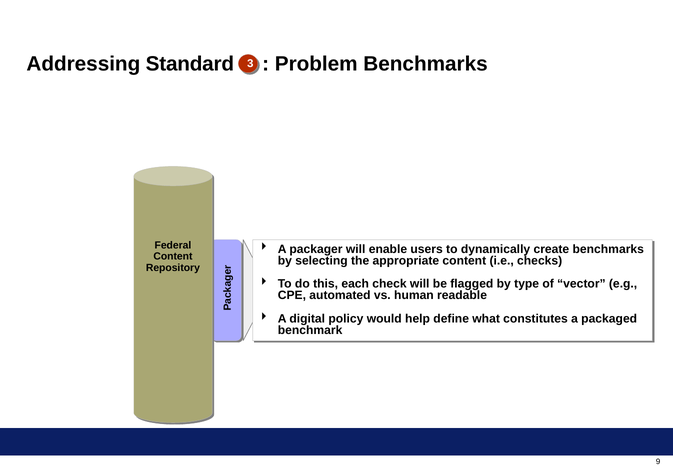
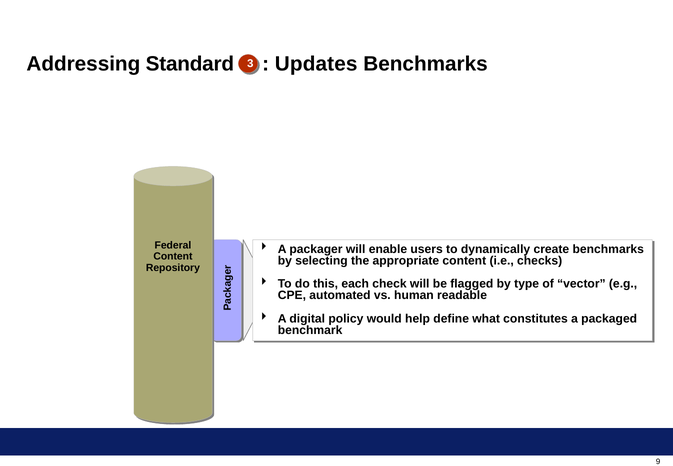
Problem: Problem -> Updates
